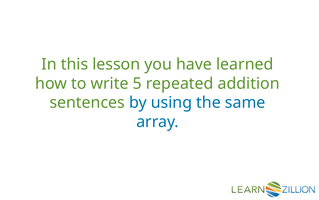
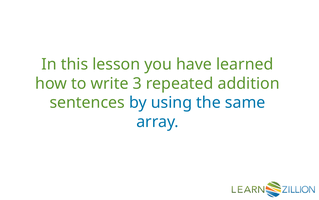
5: 5 -> 3
